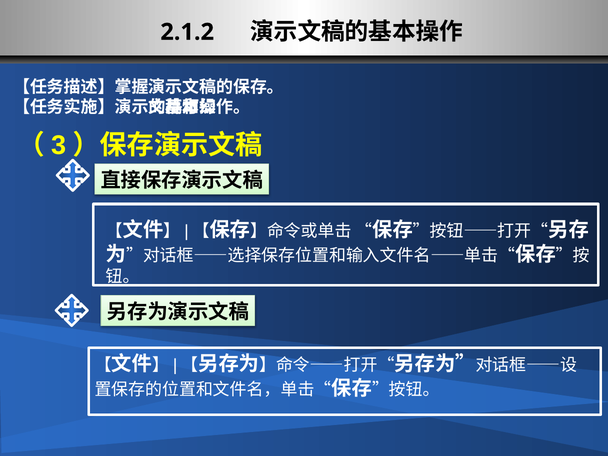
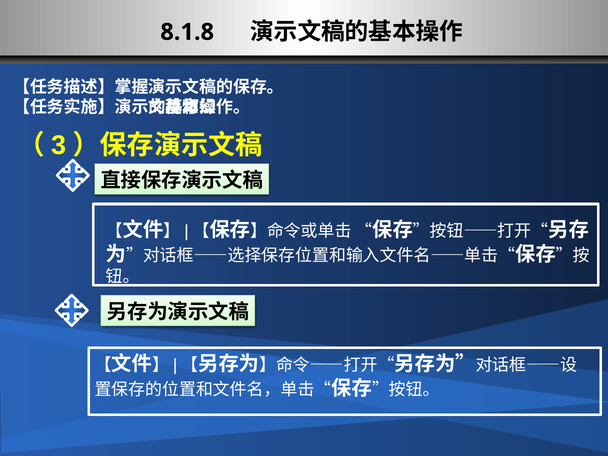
2.1.2: 2.1.2 -> 8.1.8
